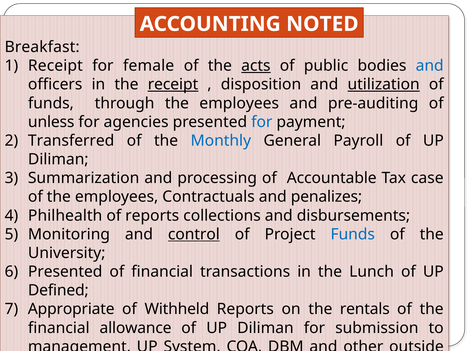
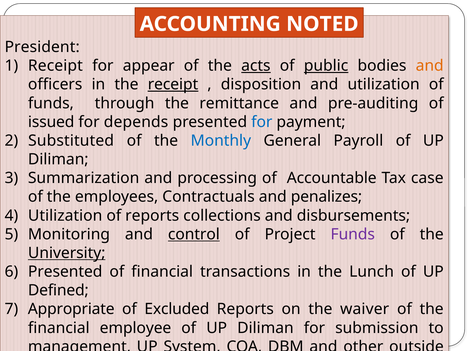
Breakfast: Breakfast -> President
female: female -> appear
public underline: none -> present
and at (430, 66) colour: blue -> orange
utilization at (384, 85) underline: present -> none
through the employees: employees -> remittance
unless: unless -> issued
for agencies: agencies -> depends
Transferred: Transferred -> Substituted
Philhealth at (65, 216): Philhealth -> Utilization
Funds at (353, 234) colour: blue -> purple
University underline: none -> present
Withheld: Withheld -> Excluded
rentals: rentals -> waiver
allowance: allowance -> employee
